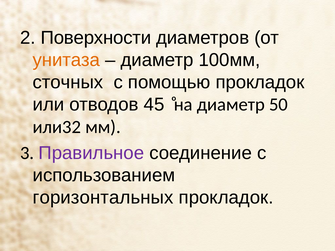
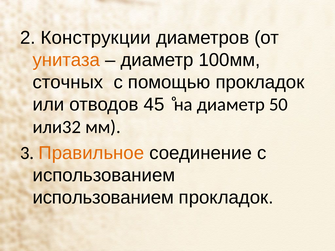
Поверхности: Поверхности -> Конструкции
Правильное colour: purple -> orange
горизонтальных at (103, 198): горизонтальных -> использованием
